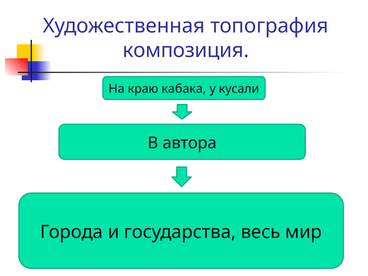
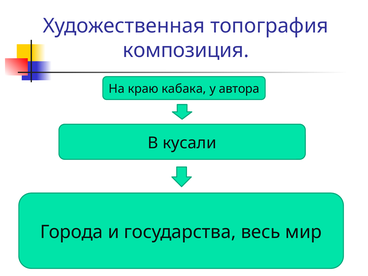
кусали: кусали -> автора
автора: автора -> кусали
